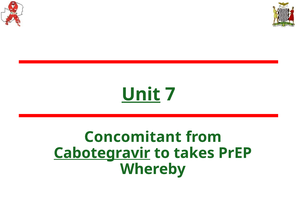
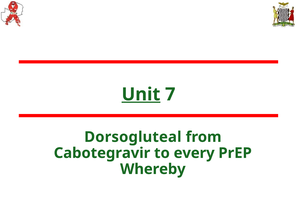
Concomitant: Concomitant -> Dorsogluteal
Cabotegravir underline: present -> none
takes: takes -> every
